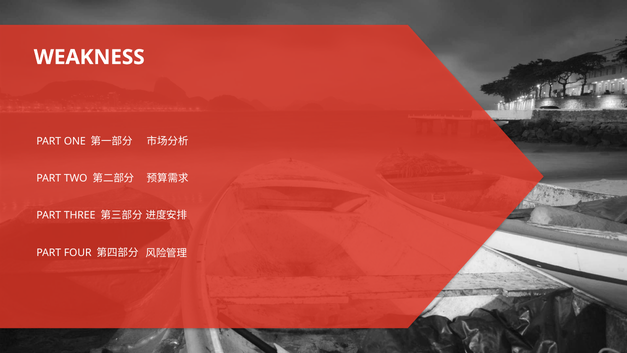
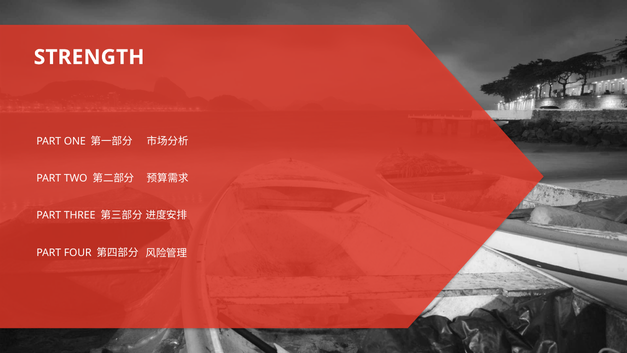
WEAKNESS: WEAKNESS -> STRENGTH
